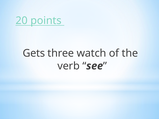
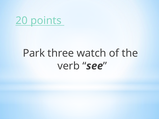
Gets: Gets -> Park
